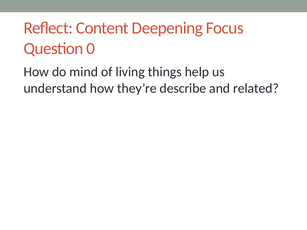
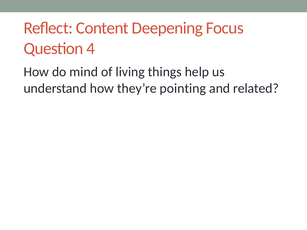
0: 0 -> 4
describe: describe -> pointing
